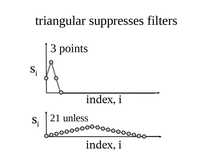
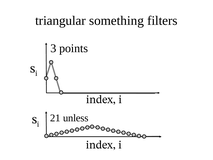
suppresses: suppresses -> something
